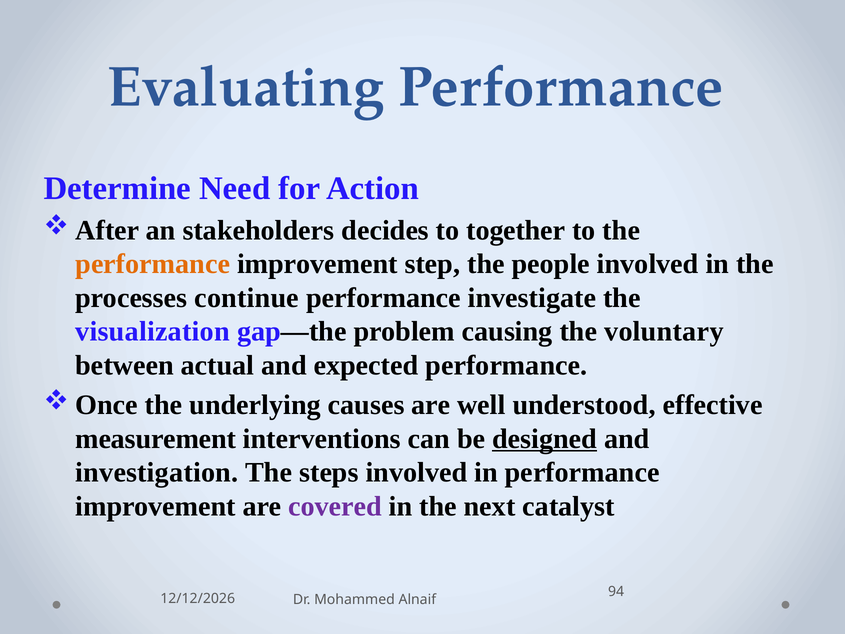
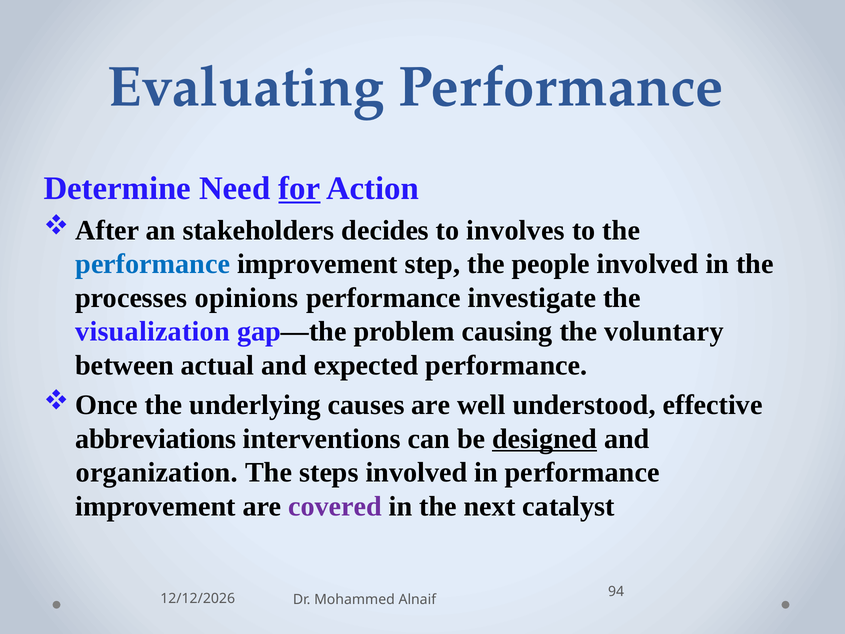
for underline: none -> present
together: together -> involves
performance at (153, 264) colour: orange -> blue
continue: continue -> opinions
measurement: measurement -> abbreviations
investigation: investigation -> organization
